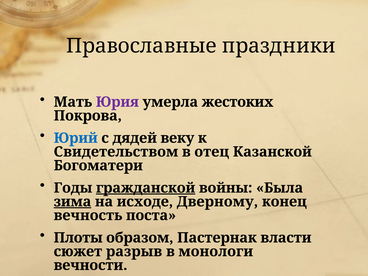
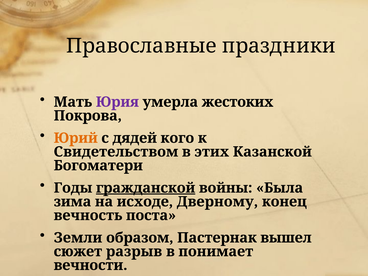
Юрий colour: blue -> orange
веку: веку -> кого
отец: отец -> этих
зима underline: present -> none
Плоты: Плоты -> Земли
власти: власти -> вышел
монологи: монологи -> понимает
